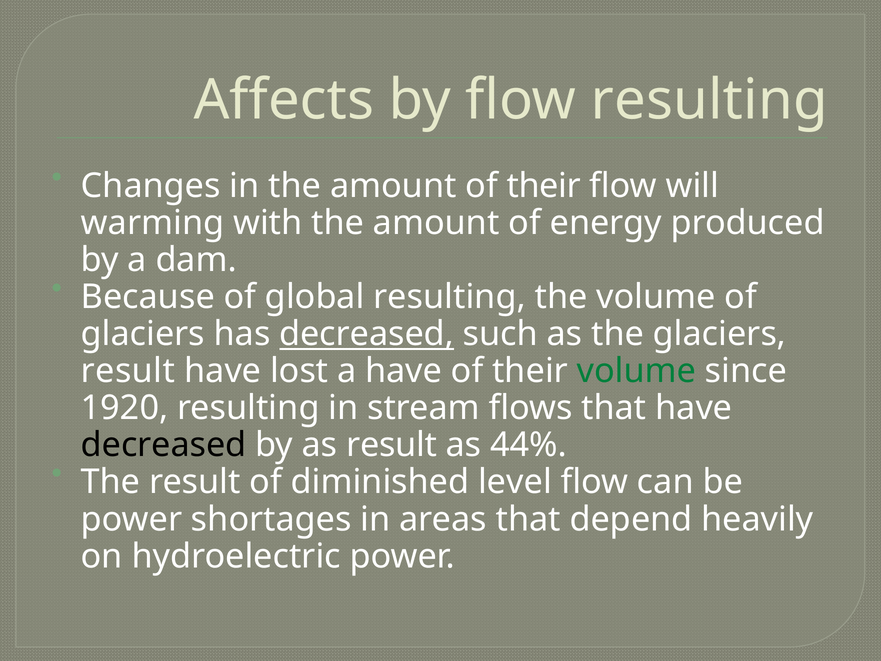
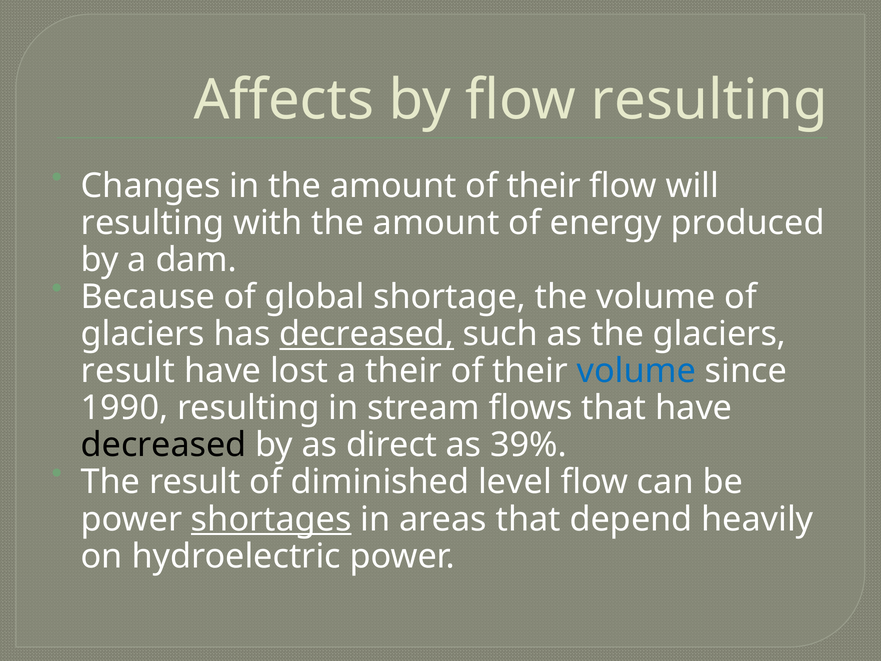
warming at (153, 223): warming -> resulting
global resulting: resulting -> shortage
a have: have -> their
volume at (636, 371) colour: green -> blue
1920: 1920 -> 1990
as result: result -> direct
44%: 44% -> 39%
shortages underline: none -> present
